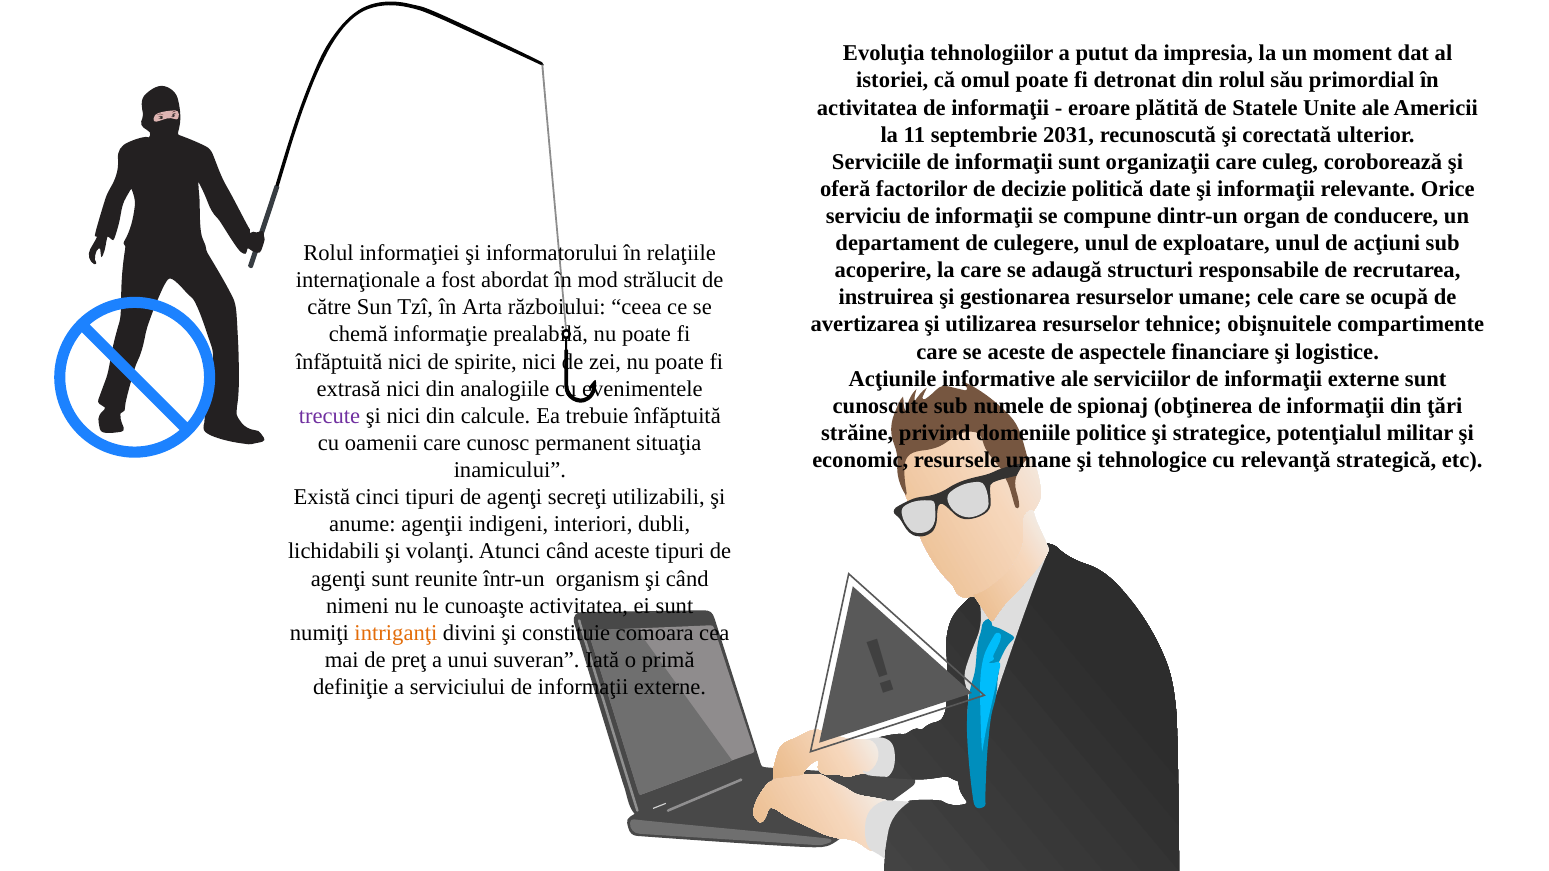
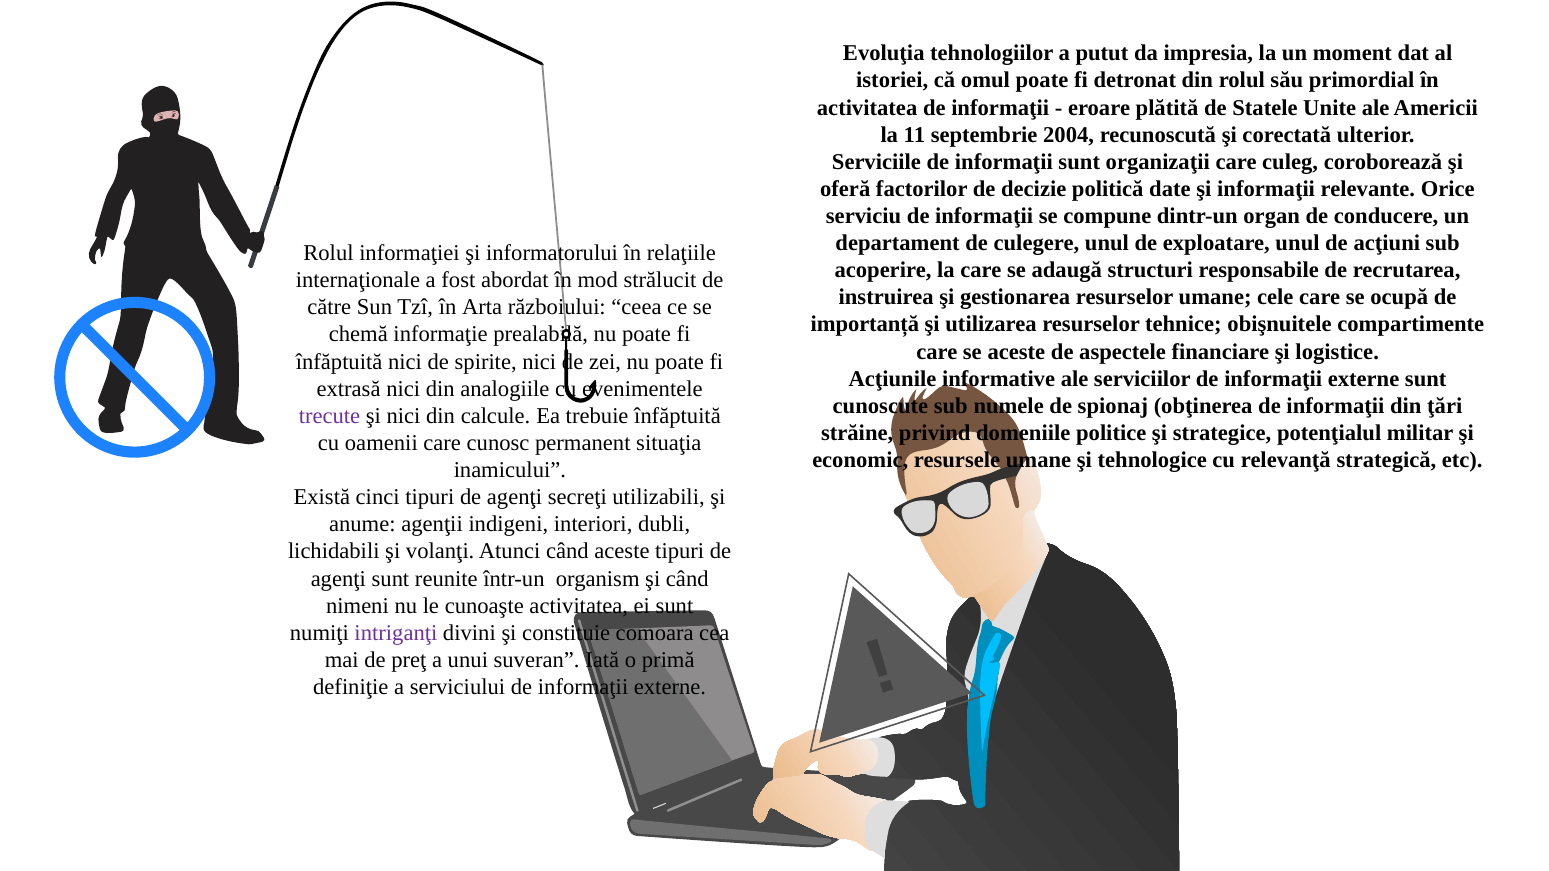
2031: 2031 -> 2004
avertizarea: avertizarea -> importanță
intriganţi colour: orange -> purple
